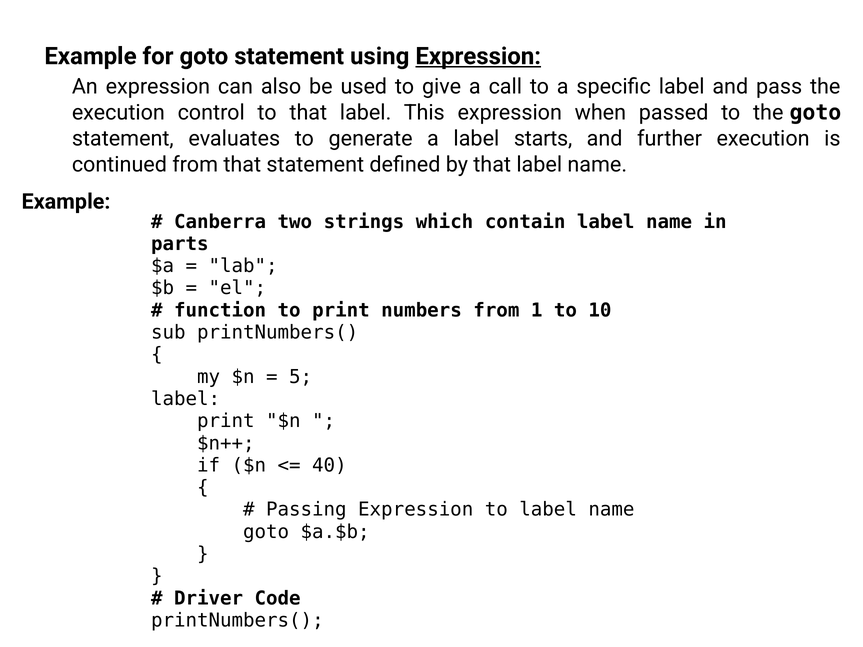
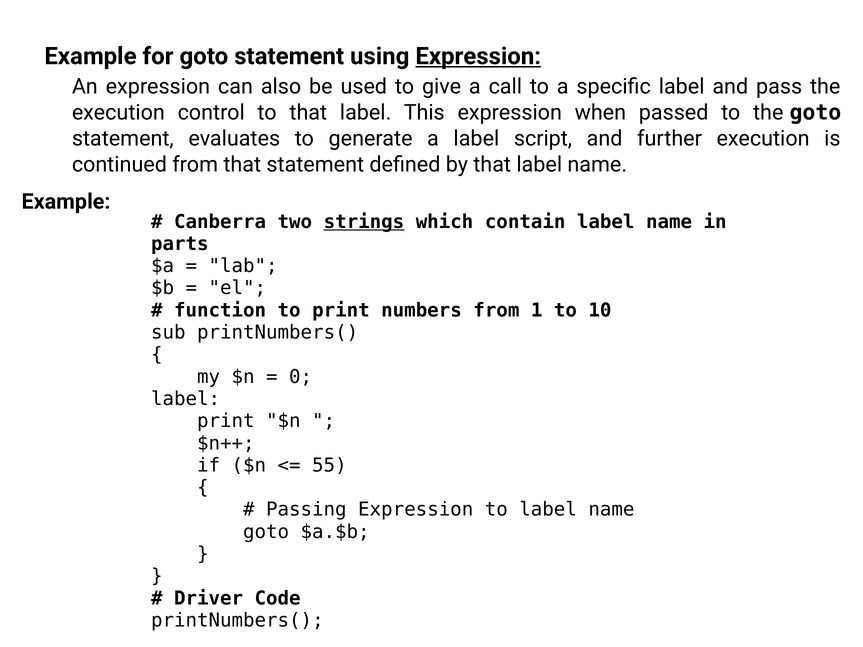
starts: starts -> script
strings underline: none -> present
5: 5 -> 0
40: 40 -> 55
